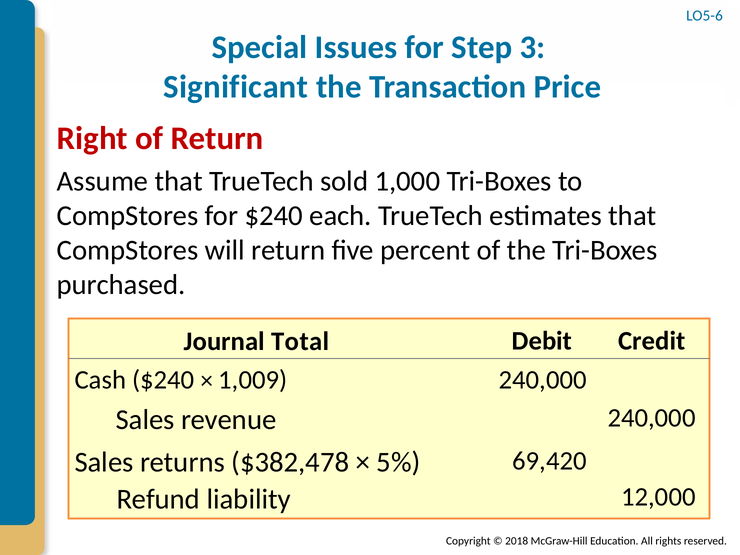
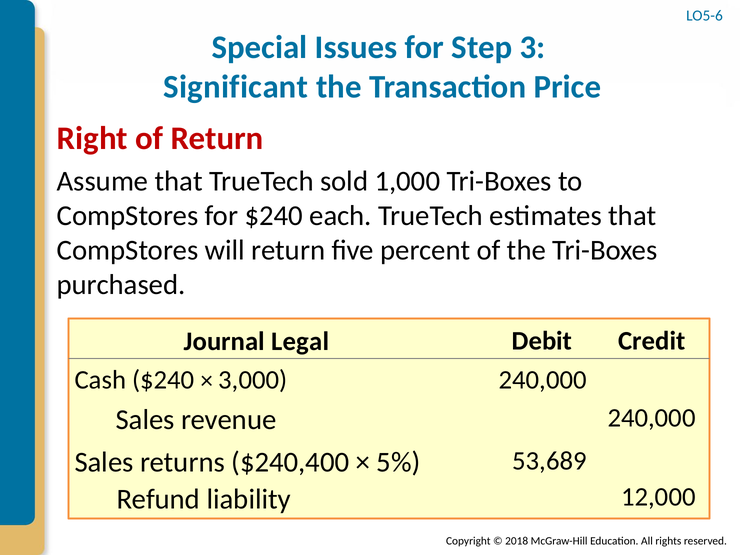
Total: Total -> Legal
1,009: 1,009 -> 3,000
69,420: 69,420 -> 53,689
$382,478: $382,478 -> $240,400
